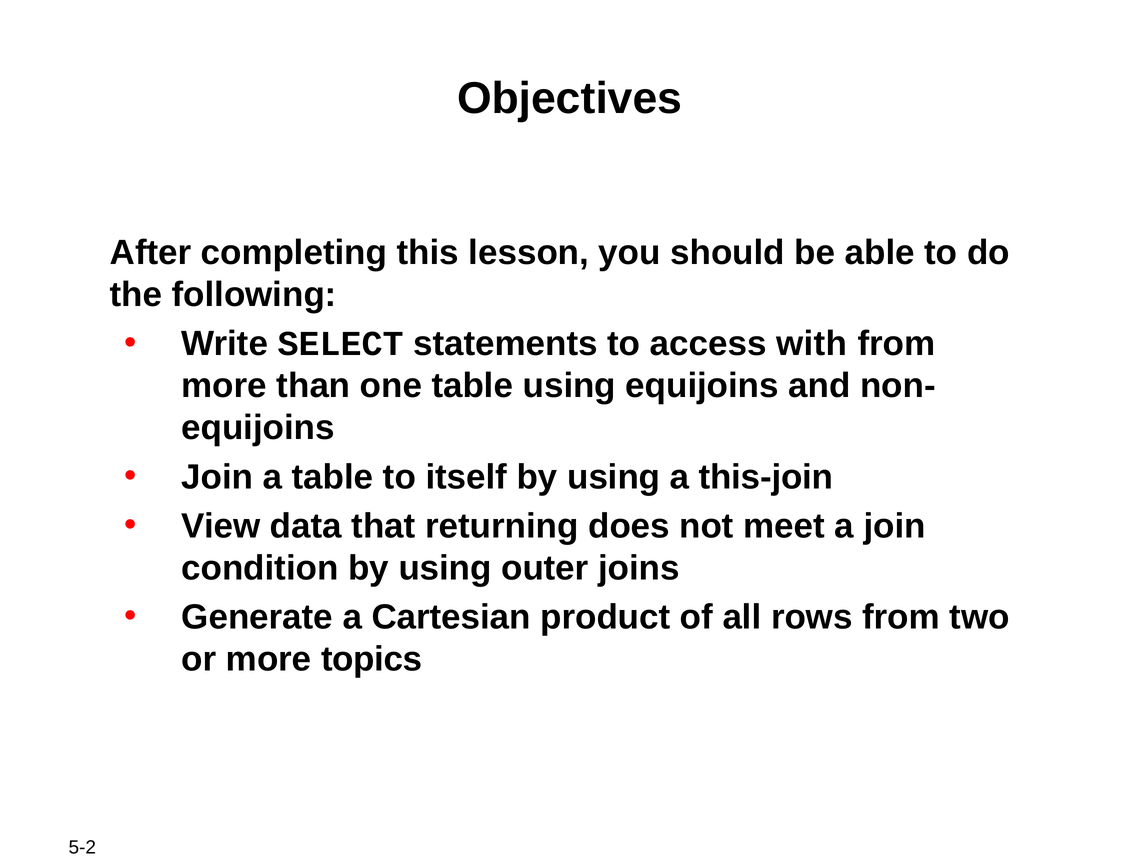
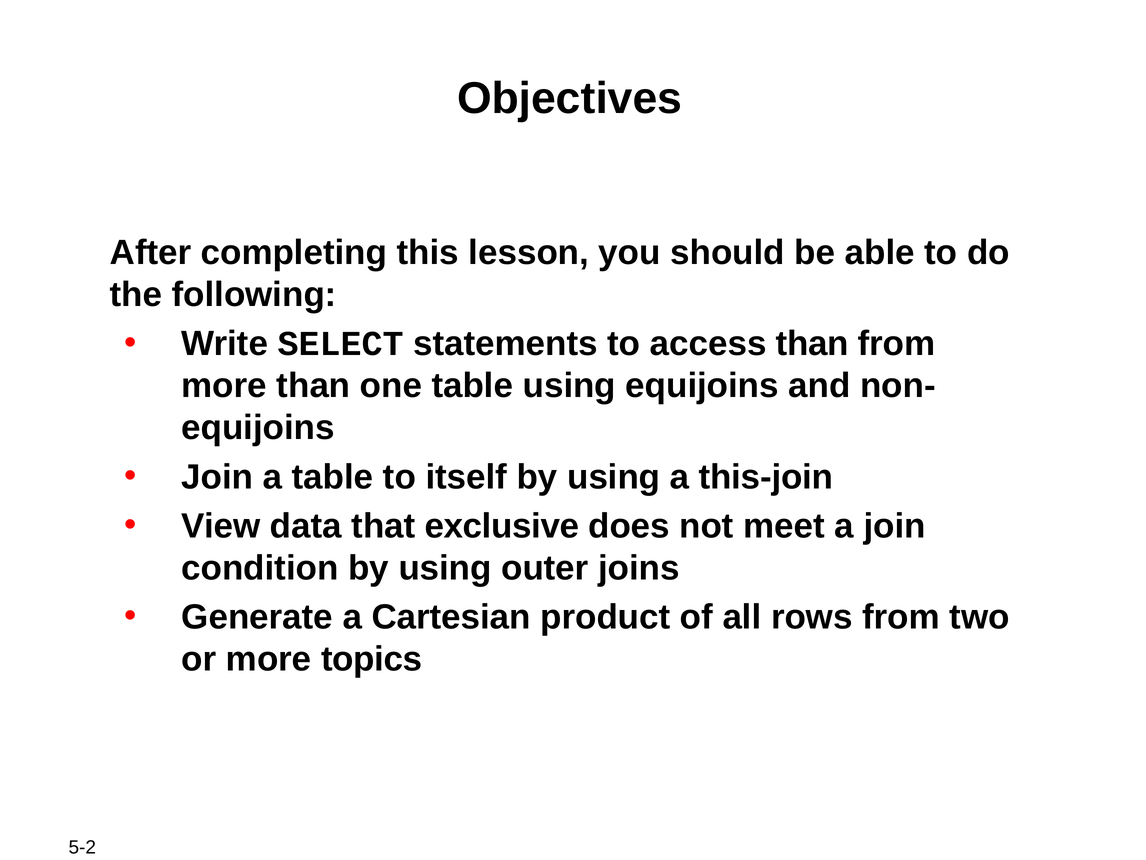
access with: with -> than
returning: returning -> exclusive
